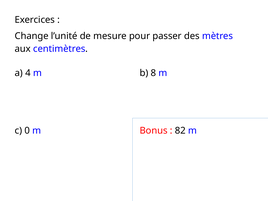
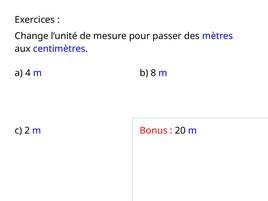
0: 0 -> 2
82: 82 -> 20
